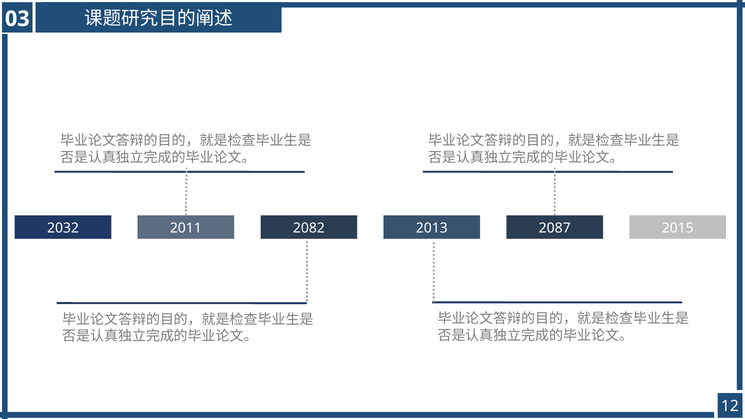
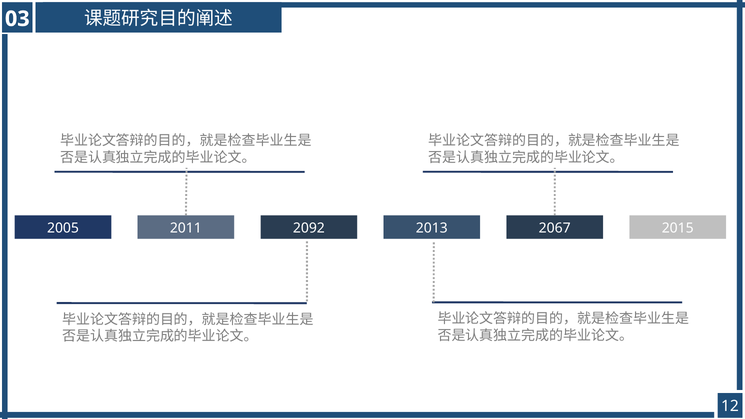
2032: 2032 -> 2005
2082: 2082 -> 2092
2087: 2087 -> 2067
